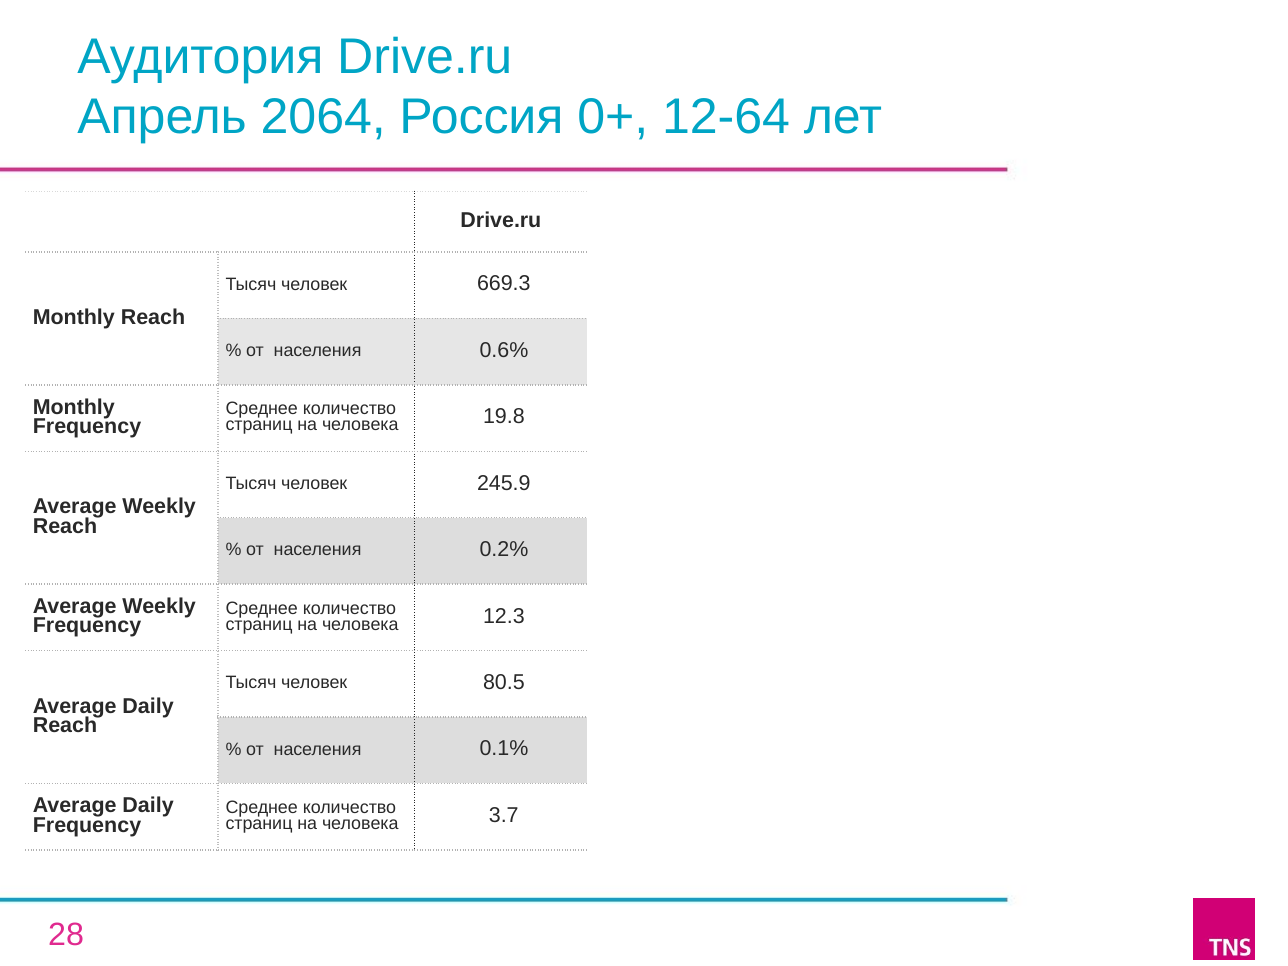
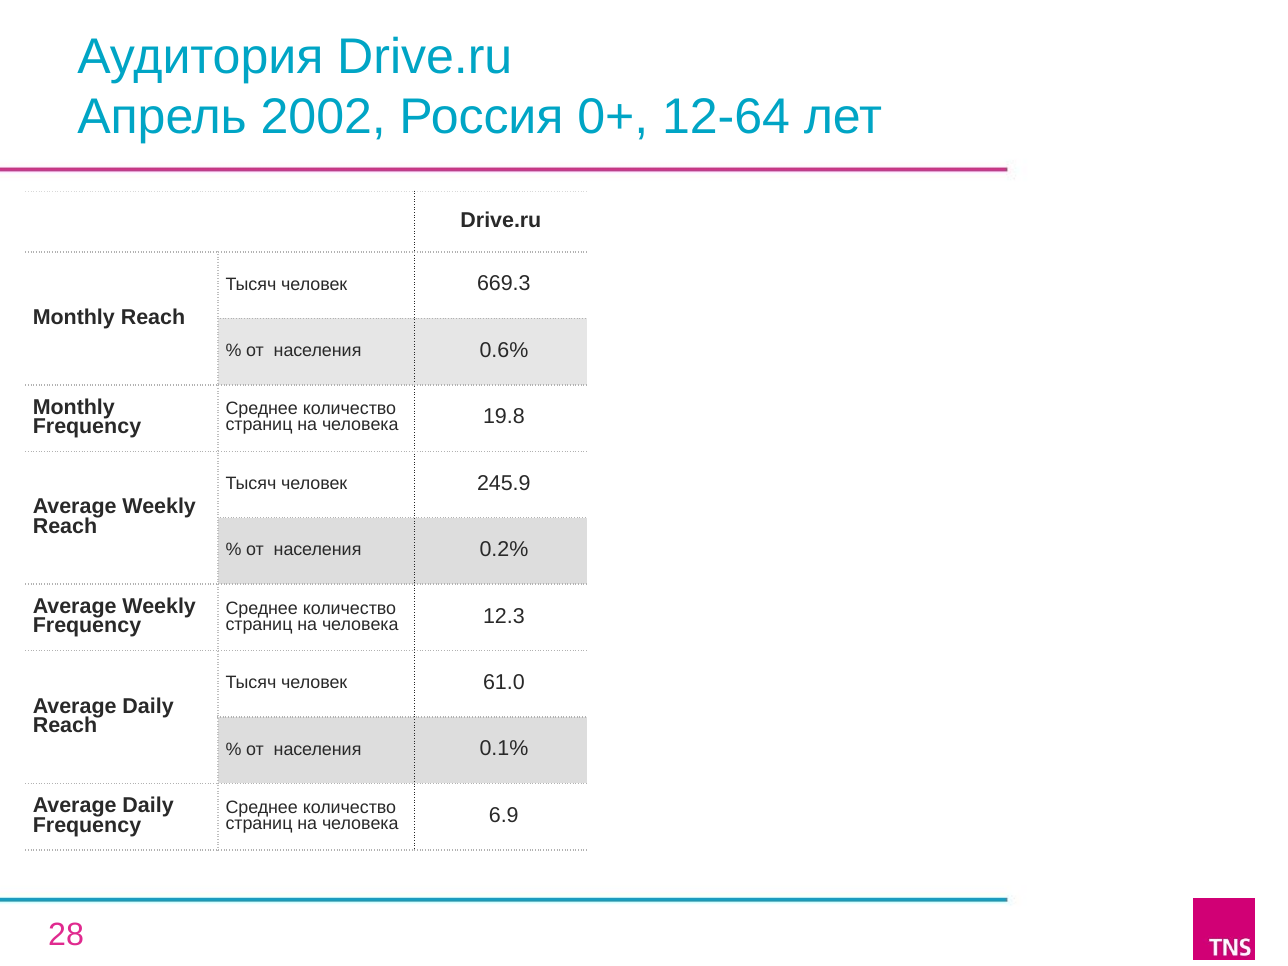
2064: 2064 -> 2002
80.5: 80.5 -> 61.0
3.7: 3.7 -> 6.9
